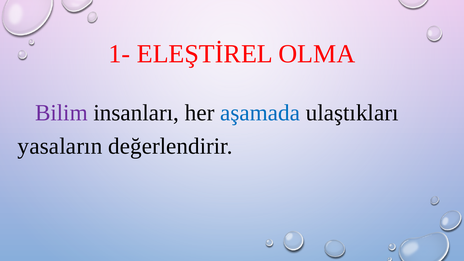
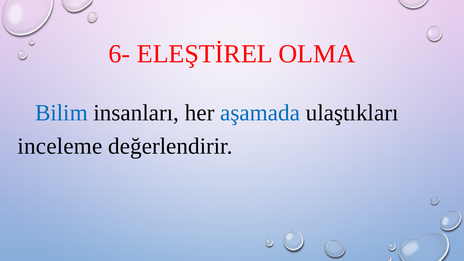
1-: 1- -> 6-
Bilim colour: purple -> blue
yasaların: yasaların -> inceleme
